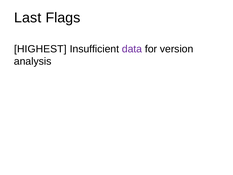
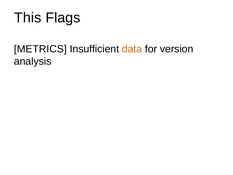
Last: Last -> This
HIGHEST: HIGHEST -> METRICS
data colour: purple -> orange
